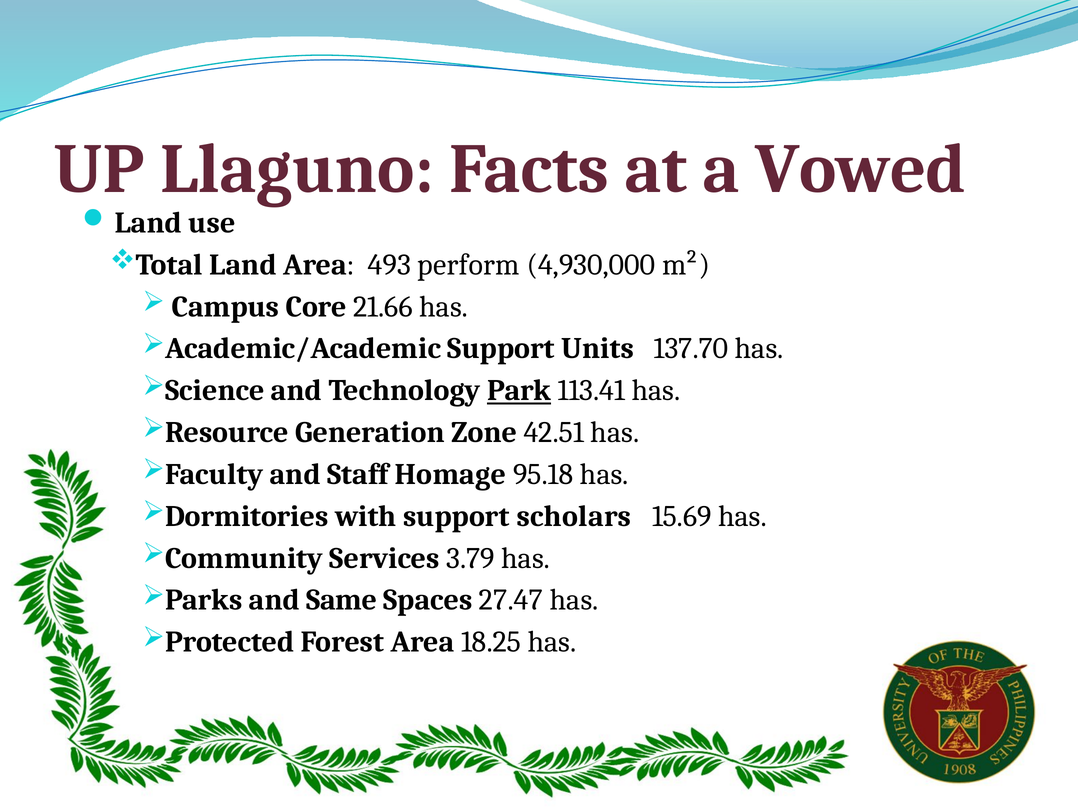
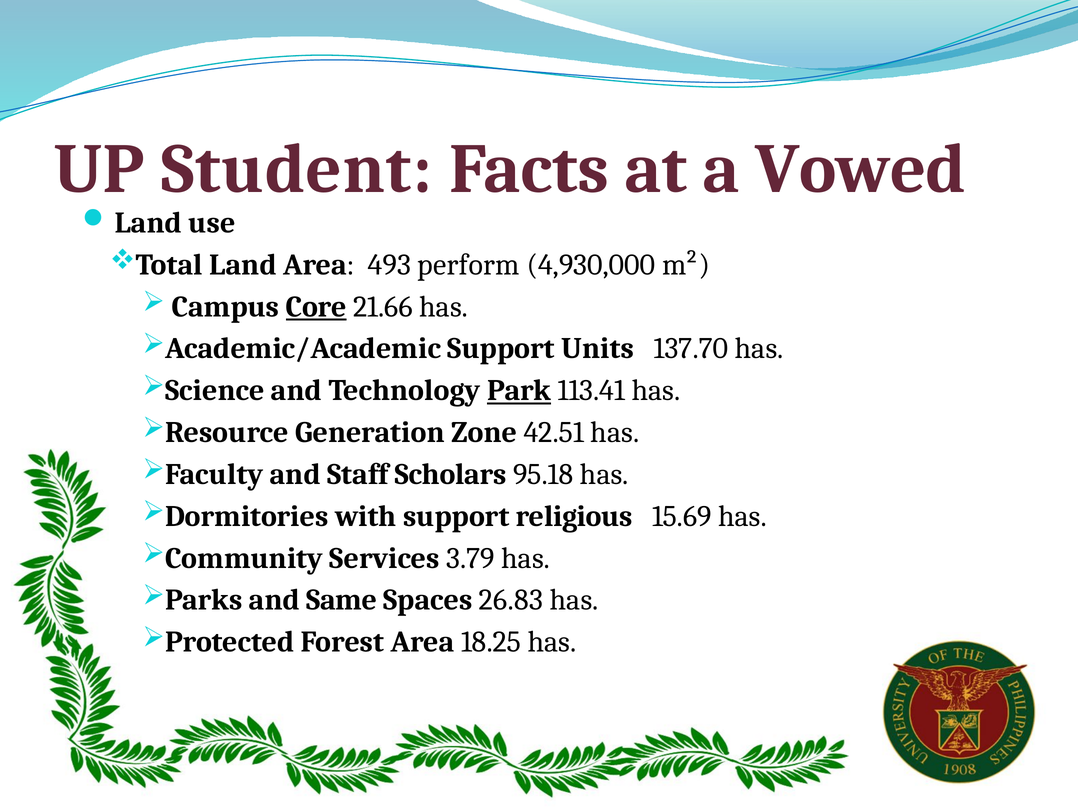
Llaguno: Llaguno -> Student
Core underline: none -> present
Homage: Homage -> Scholars
scholars: scholars -> religious
27.47: 27.47 -> 26.83
